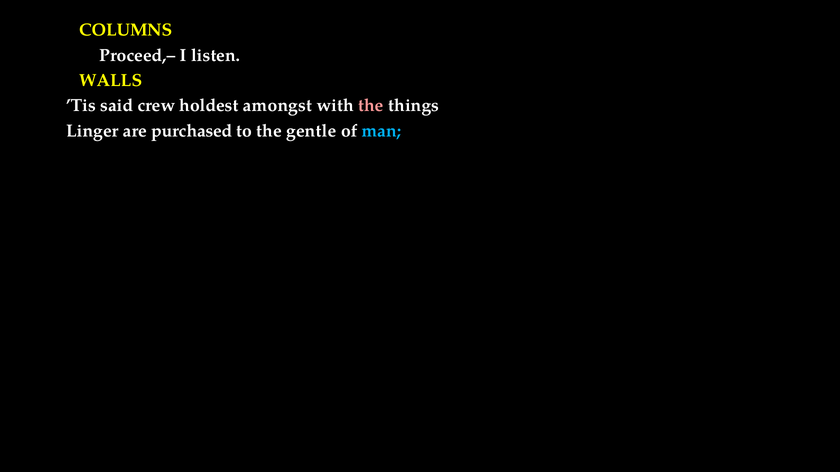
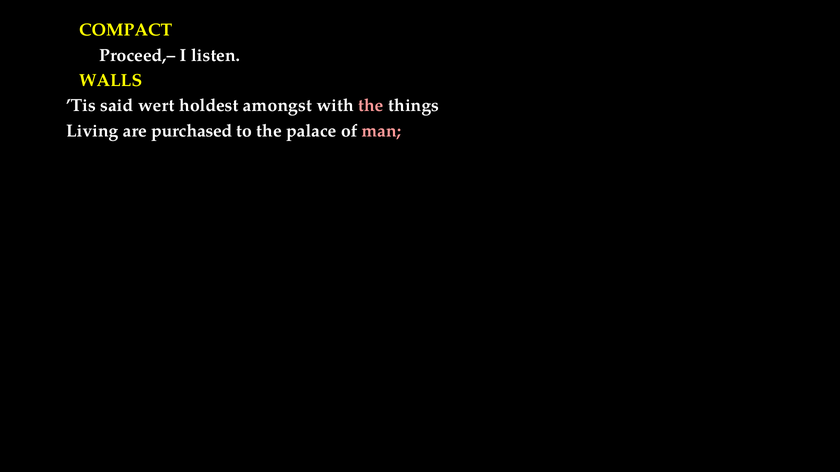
COLUMNS: COLUMNS -> COMPACT
crew: crew -> wert
Linger: Linger -> Living
gentle: gentle -> palace
man colour: light blue -> pink
